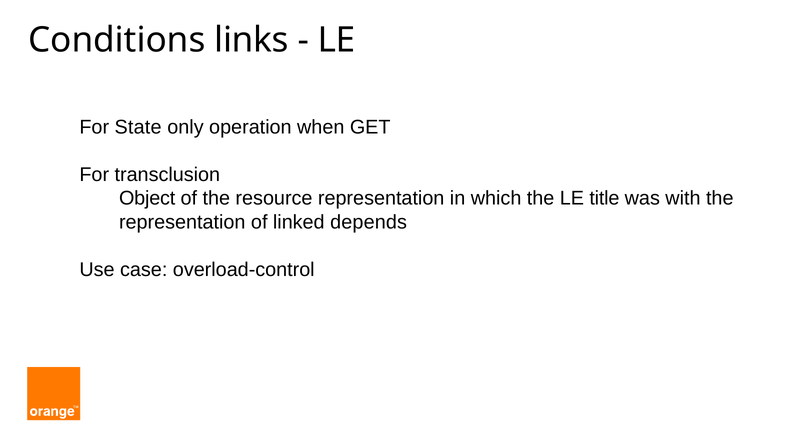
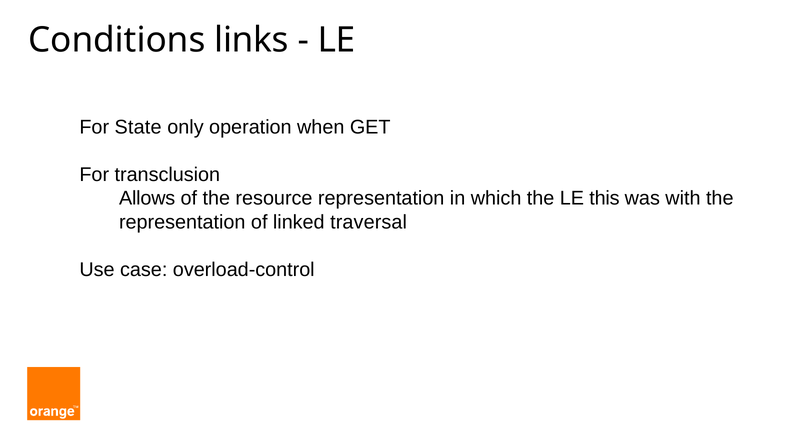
Object: Object -> Allows
title: title -> this
depends: depends -> traversal
